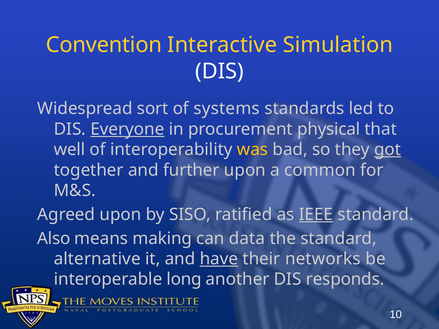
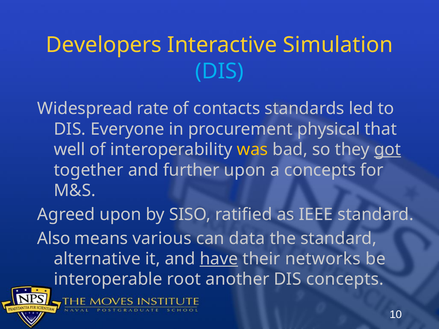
Convention: Convention -> Developers
DIS at (220, 71) colour: white -> light blue
sort: sort -> rate
systems: systems -> contacts
Everyone underline: present -> none
a common: common -> concepts
IEEE underline: present -> none
making: making -> various
long: long -> root
DIS responds: responds -> concepts
